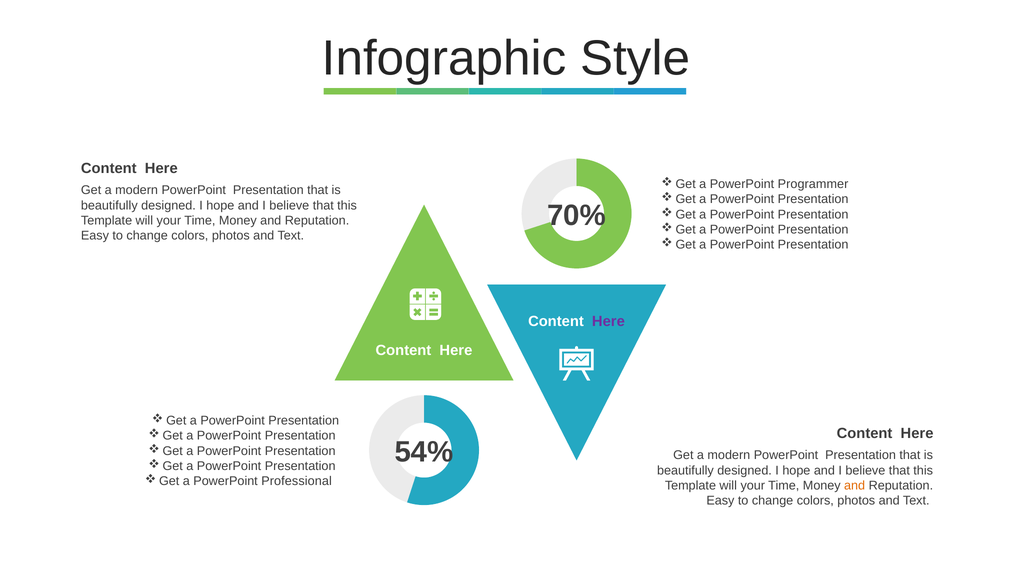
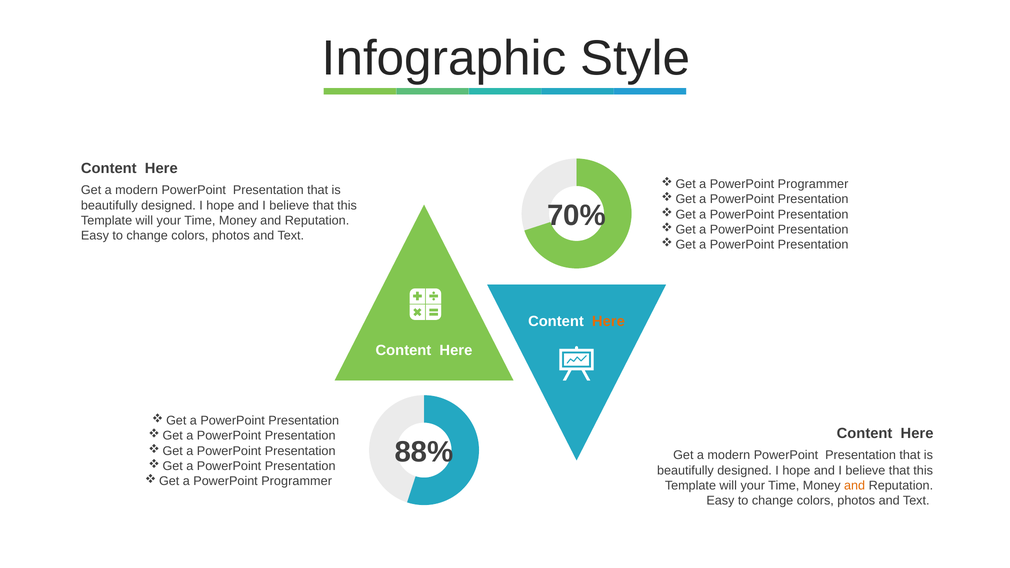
Here at (608, 322) colour: purple -> orange
54%: 54% -> 88%
Professional at (297, 481): Professional -> Programmer
